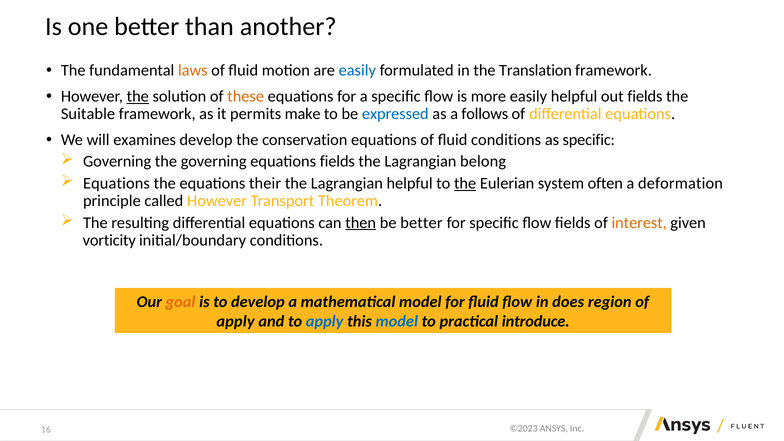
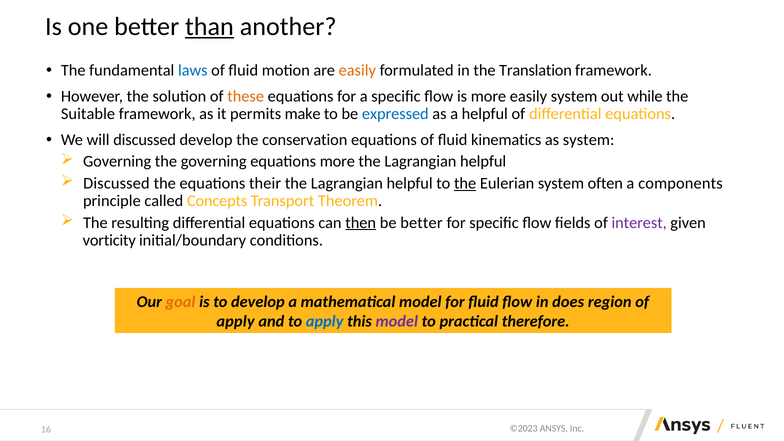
than underline: none -> present
laws colour: orange -> blue
easily at (357, 70) colour: blue -> orange
the at (138, 96) underline: present -> none
easily helpful: helpful -> system
out fields: fields -> while
a follows: follows -> helpful
will examines: examines -> discussed
fluid conditions: conditions -> kinematics
as specific: specific -> system
equations fields: fields -> more
belong at (483, 162): belong -> helpful
Equations at (116, 183): Equations -> Discussed
deformation: deformation -> components
called However: However -> Concepts
interest colour: orange -> purple
model at (397, 321) colour: blue -> purple
introduce: introduce -> therefore
